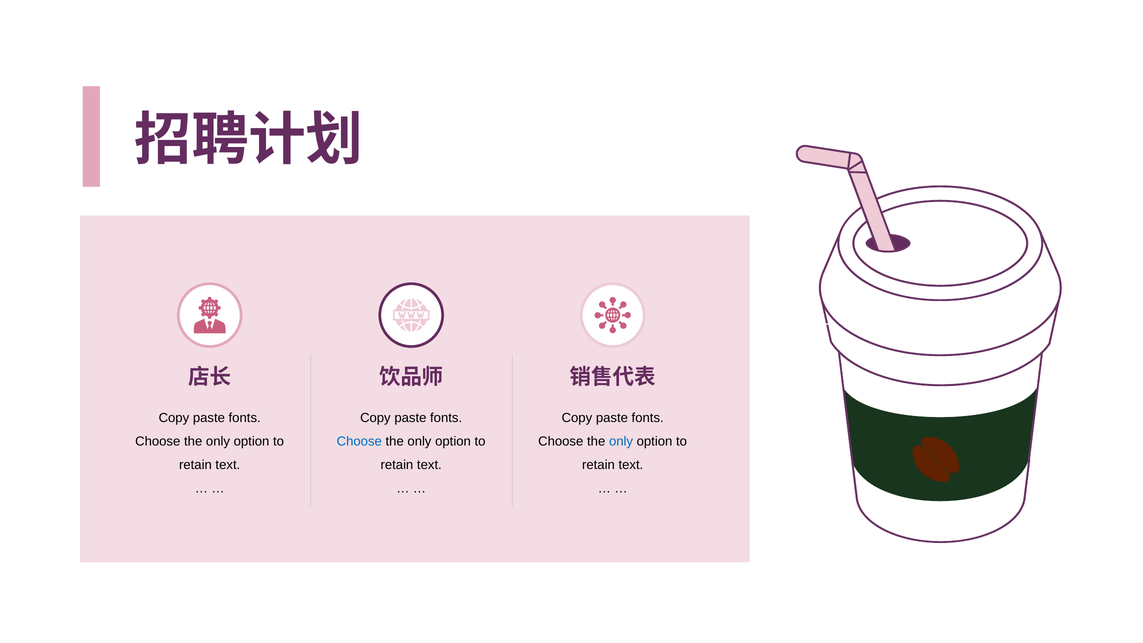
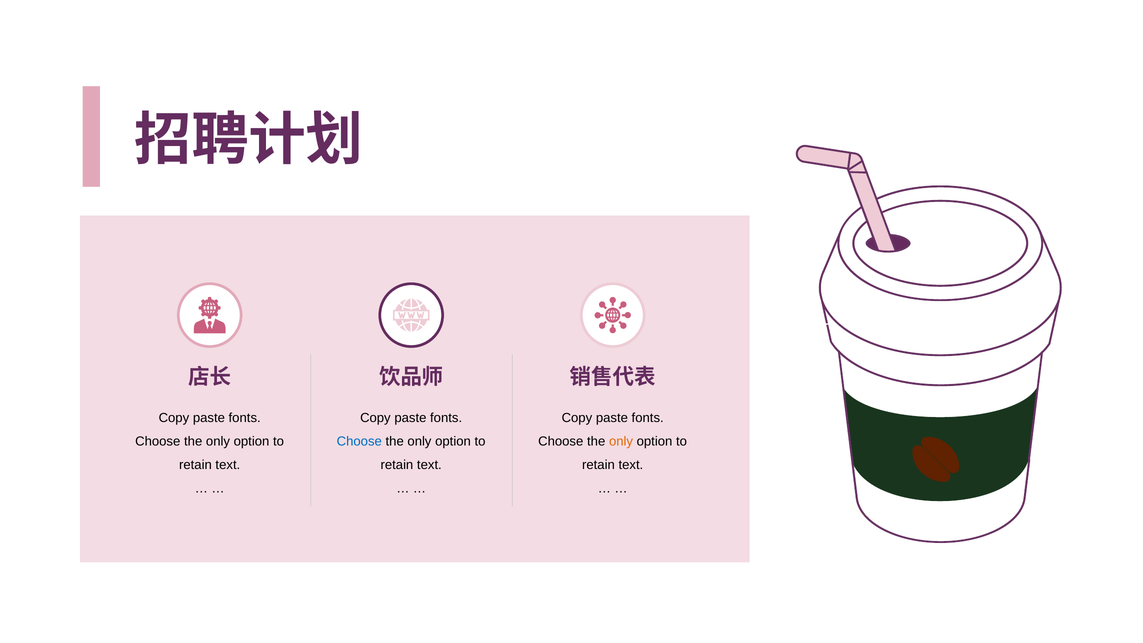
only at (621, 441) colour: blue -> orange
